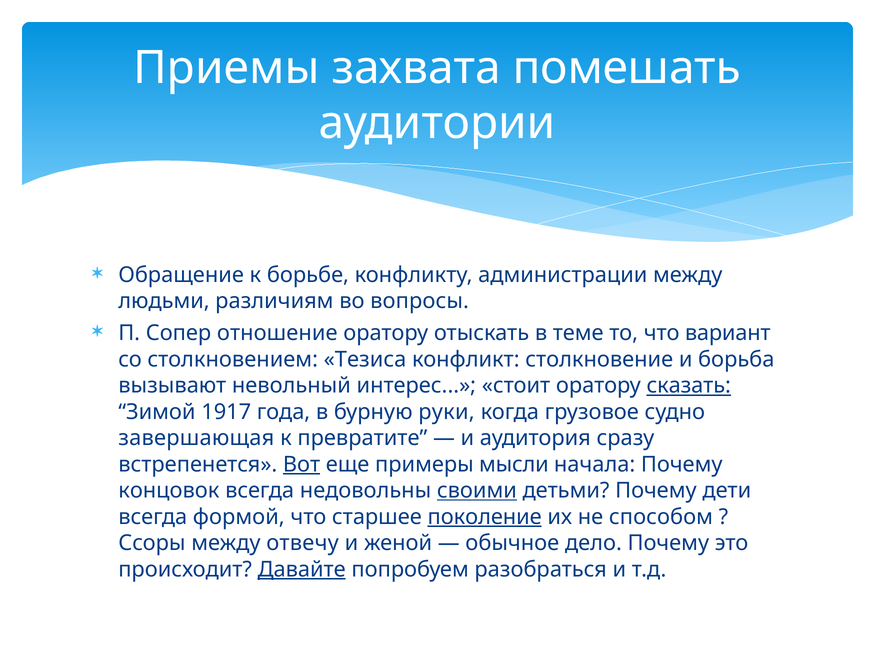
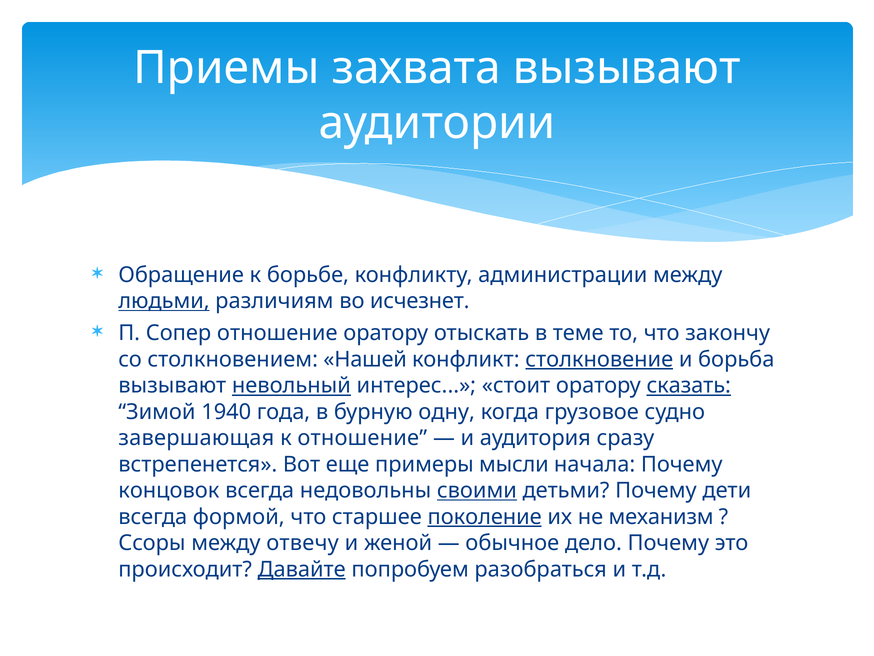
захвата помешать: помешать -> вызывают
людьми underline: none -> present
вопросы: вопросы -> исчезнет
вариант: вариант -> закончу
Тезиса: Тезиса -> Нашей
столкновение underline: none -> present
невольный underline: none -> present
1917: 1917 -> 1940
руки: руки -> одну
к превратите: превратите -> отношение
Вот underline: present -> none
способом: способом -> механизм
